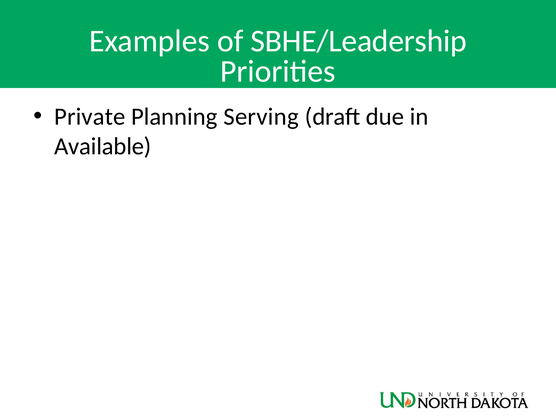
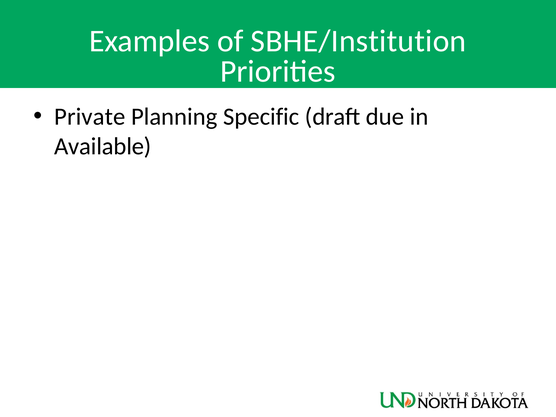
SBHE/Leadership: SBHE/Leadership -> SBHE/Institution
Serving: Serving -> Specific
